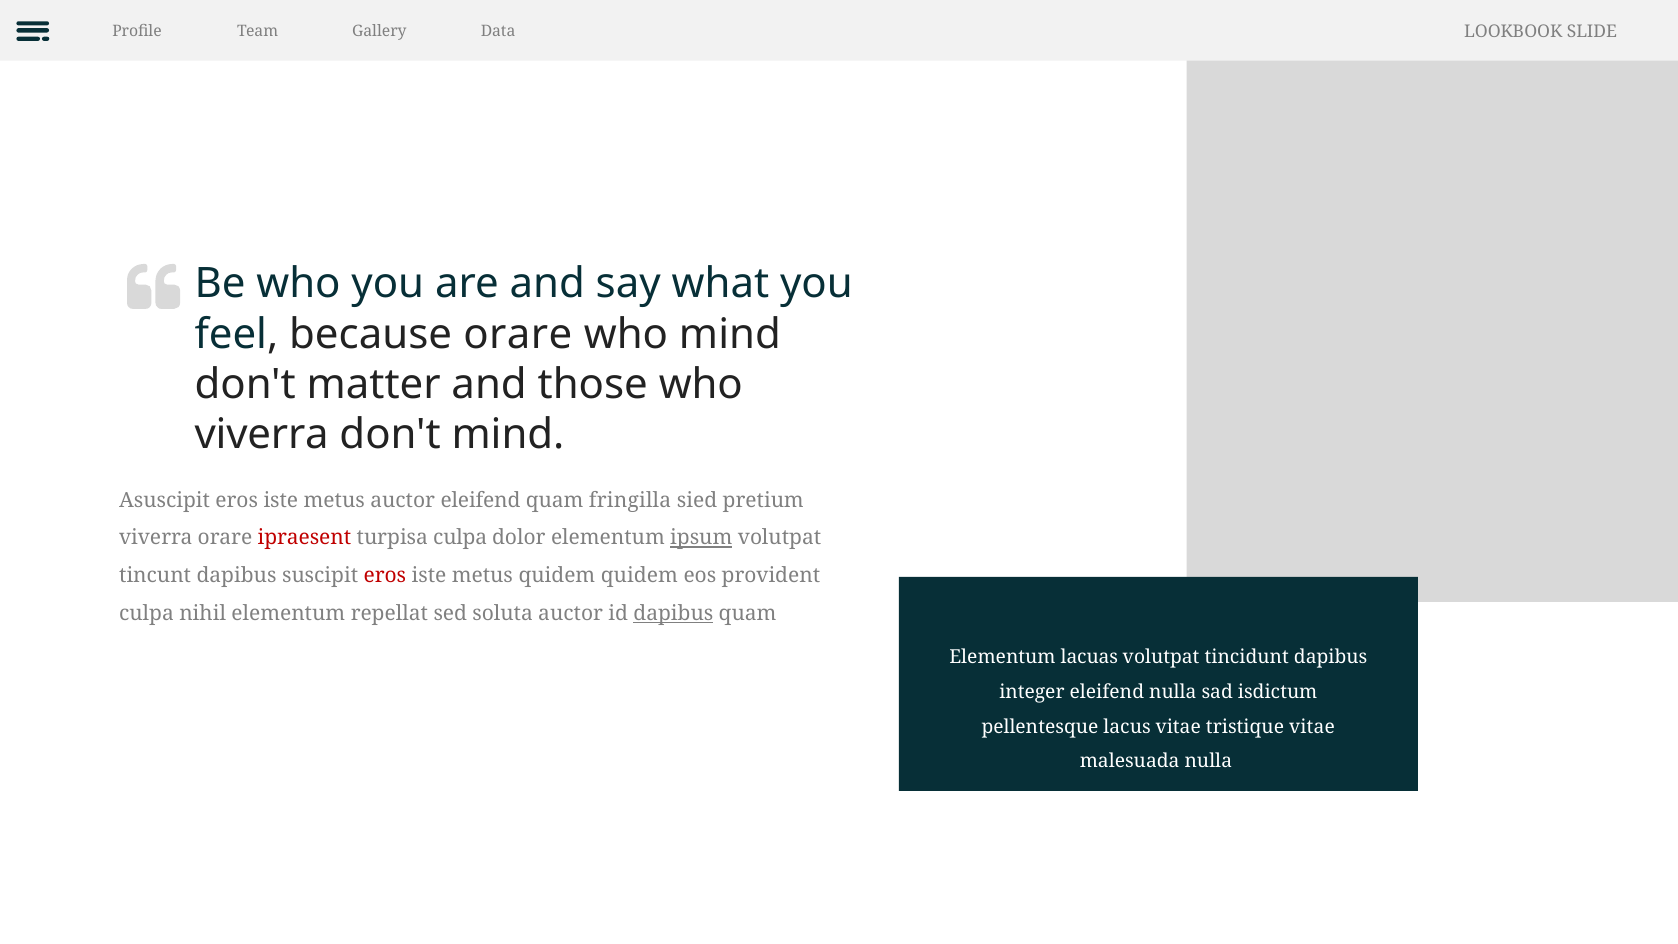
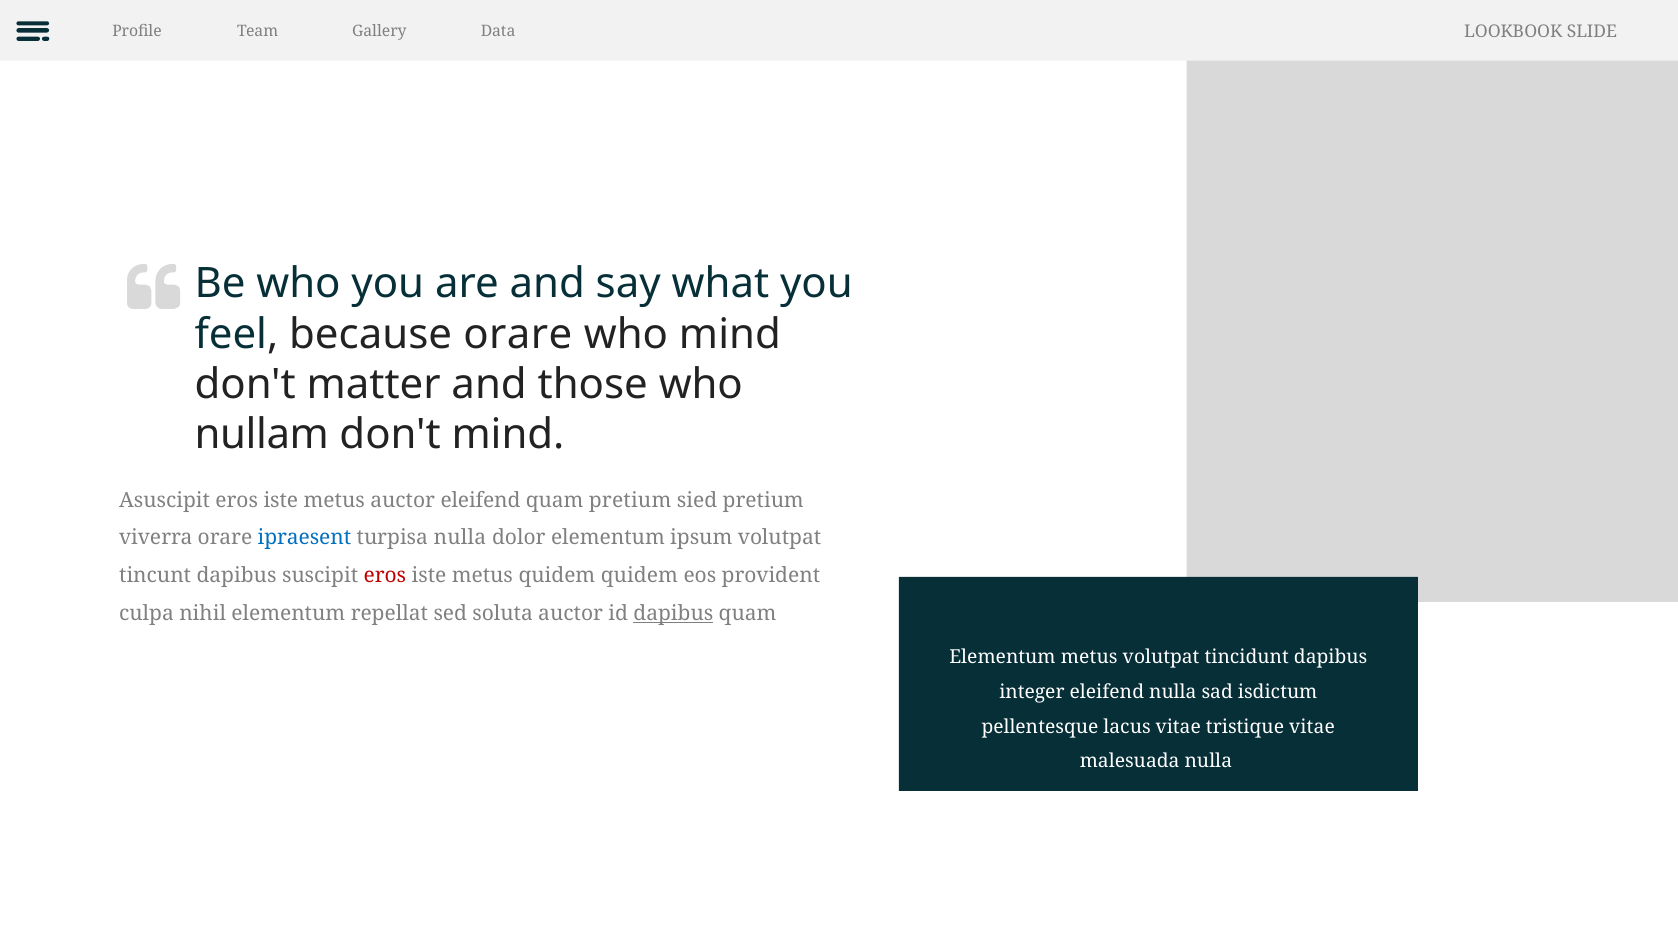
viverra at (262, 435): viverra -> nullam
quam fringilla: fringilla -> pretium
ipraesent colour: red -> blue
turpisa culpa: culpa -> nulla
ipsum underline: present -> none
Elementum lacuas: lacuas -> metus
